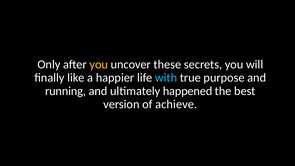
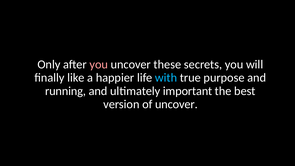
you at (99, 64) colour: yellow -> pink
happened: happened -> important
of achieve: achieve -> uncover
